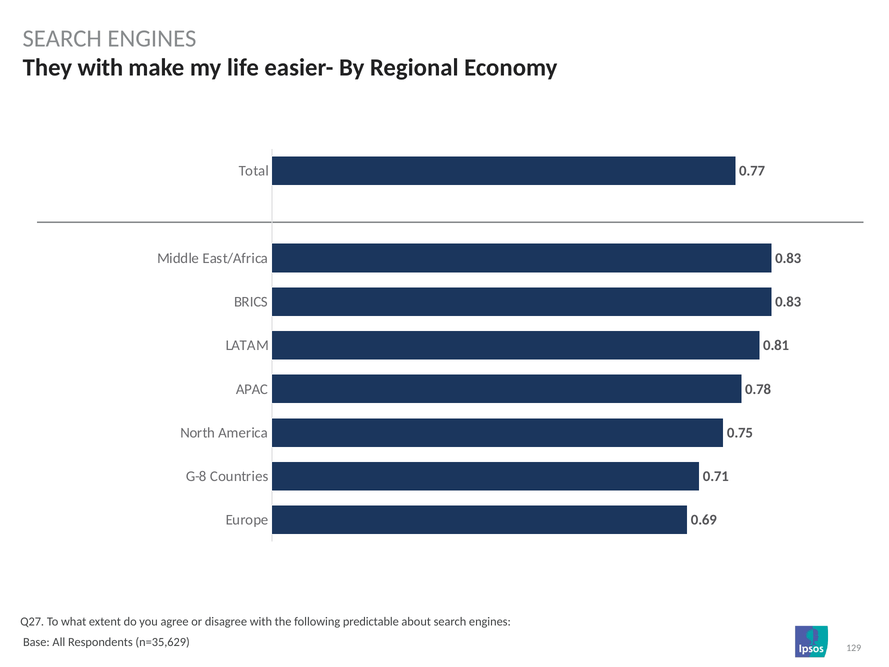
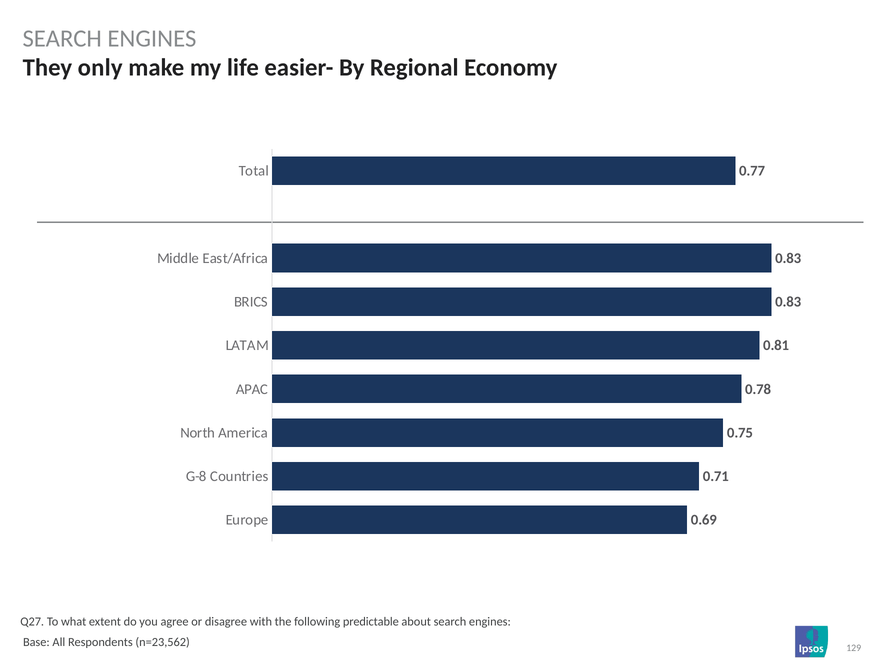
They with: with -> only
n=35,629: n=35,629 -> n=23,562
